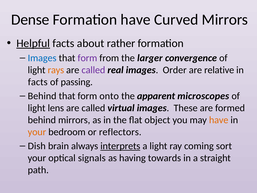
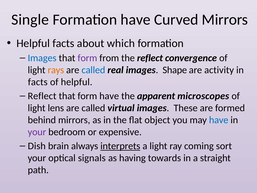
Dense: Dense -> Single
Helpful at (33, 43) underline: present -> none
rather: rather -> which
the larger: larger -> reflect
called at (93, 70) colour: purple -> blue
Order: Order -> Shape
relative: relative -> activity
of passing: passing -> helpful
Behind at (42, 96): Behind -> Reflect
form onto: onto -> have
have at (219, 120) colour: orange -> blue
your at (37, 132) colour: orange -> purple
reflectors: reflectors -> expensive
